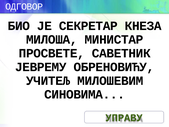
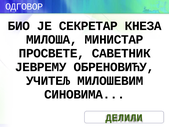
УПРАВУ: УПРАВУ -> ДЕЛИЛИ
